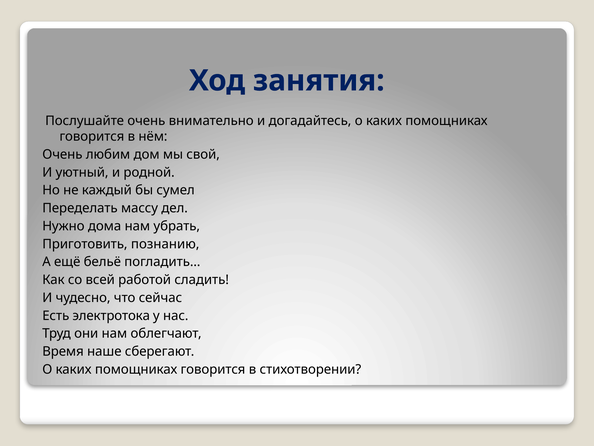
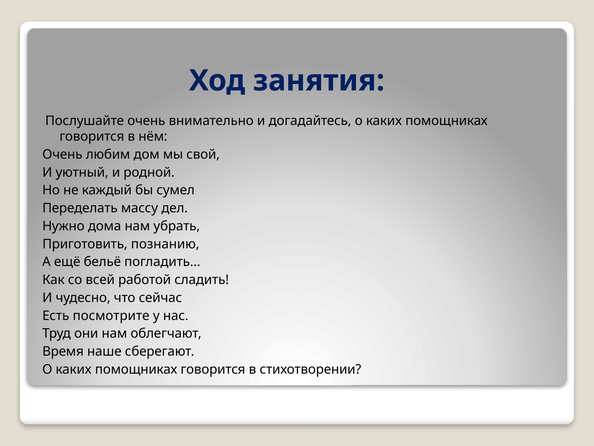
электротока: электротока -> посмотрите
